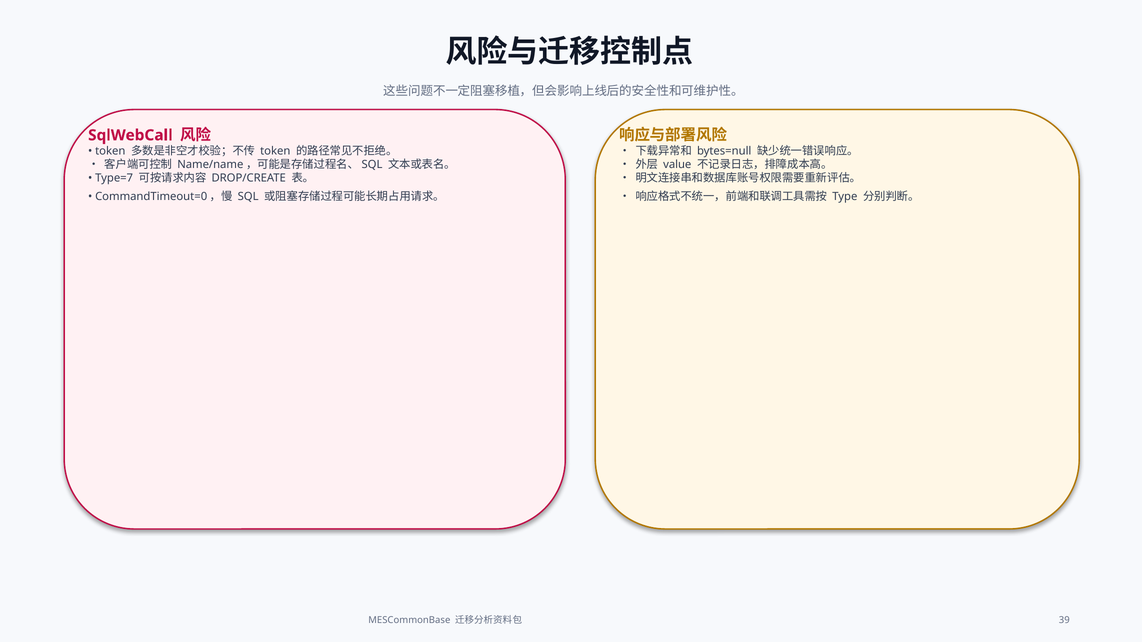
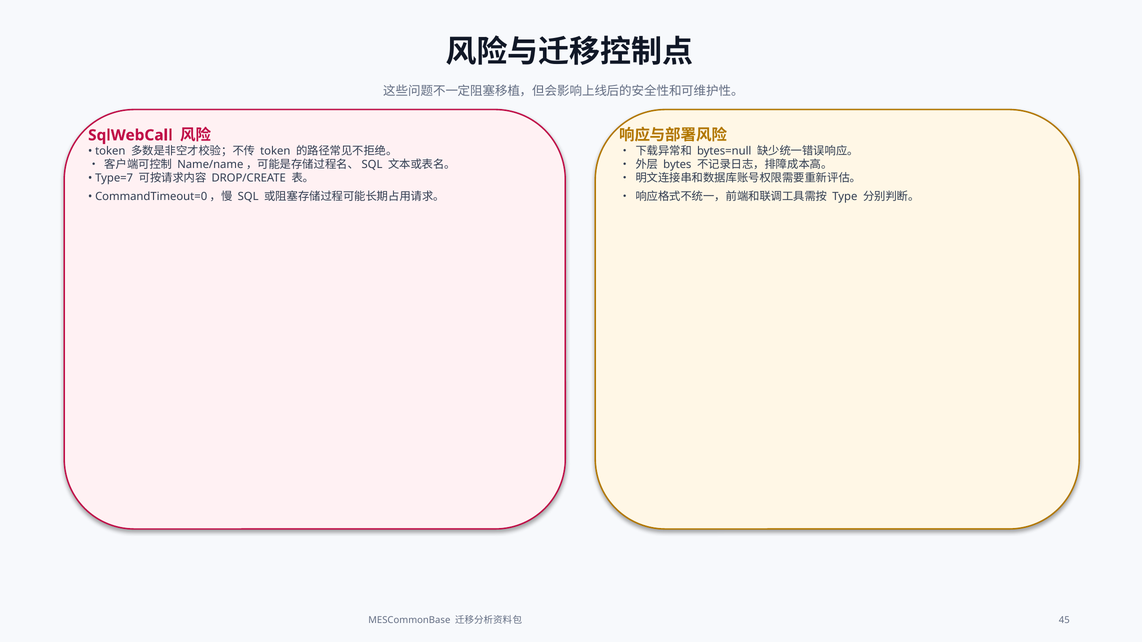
value: value -> bytes
39: 39 -> 45
